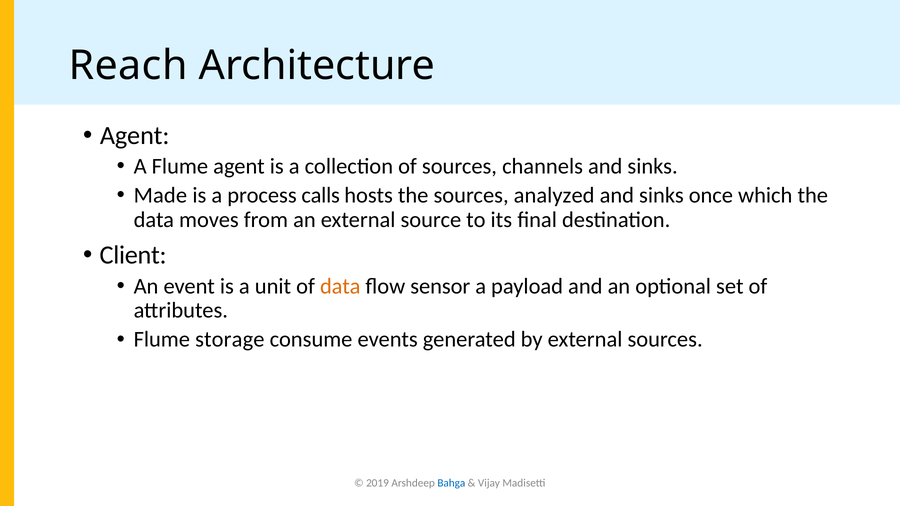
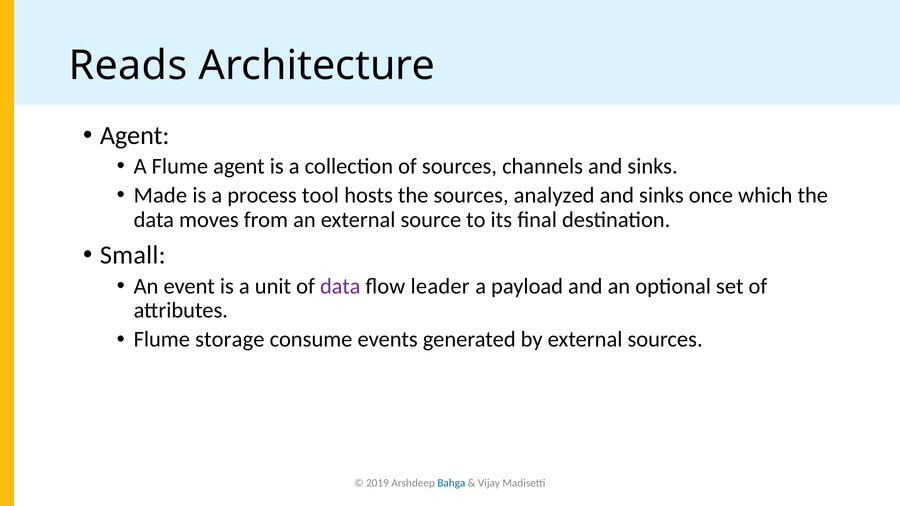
Reach: Reach -> Reads
calls: calls -> tool
Client: Client -> Small
data at (340, 286) colour: orange -> purple
sensor: sensor -> leader
